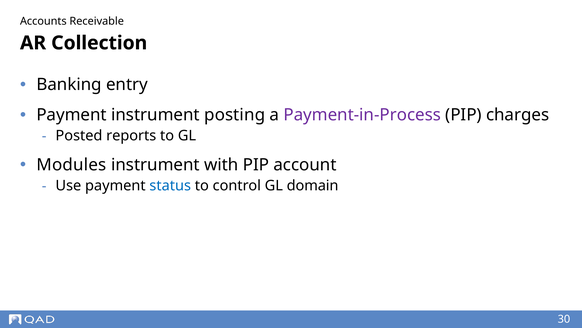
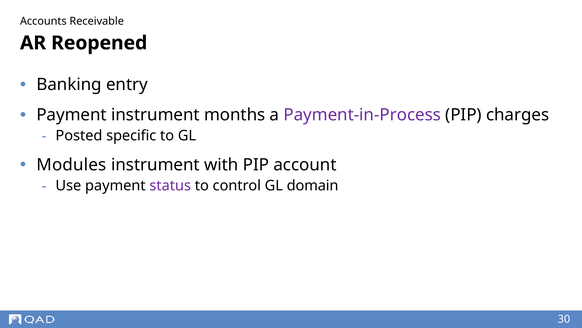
Collection: Collection -> Reopened
posting: posting -> months
reports: reports -> specific
status colour: blue -> purple
